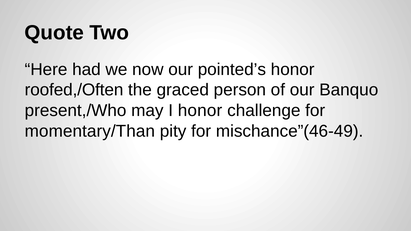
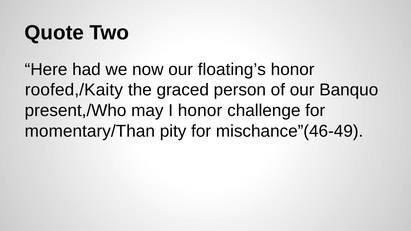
pointed’s: pointed’s -> floating’s
roofed,/Often: roofed,/Often -> roofed,/Kaity
